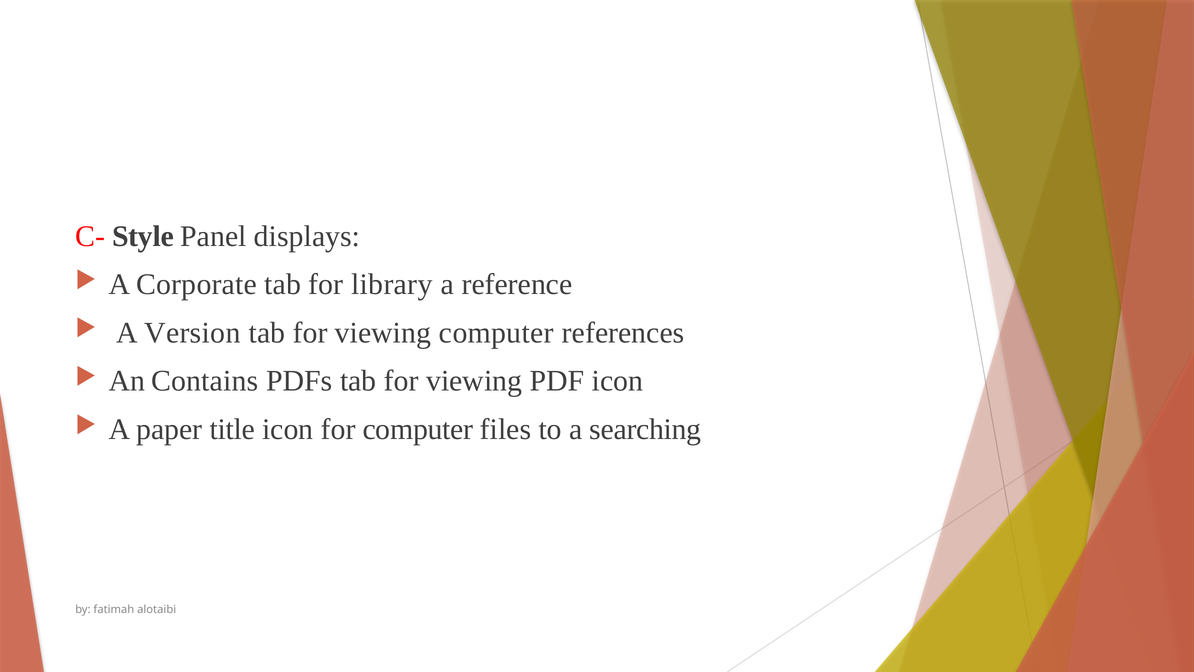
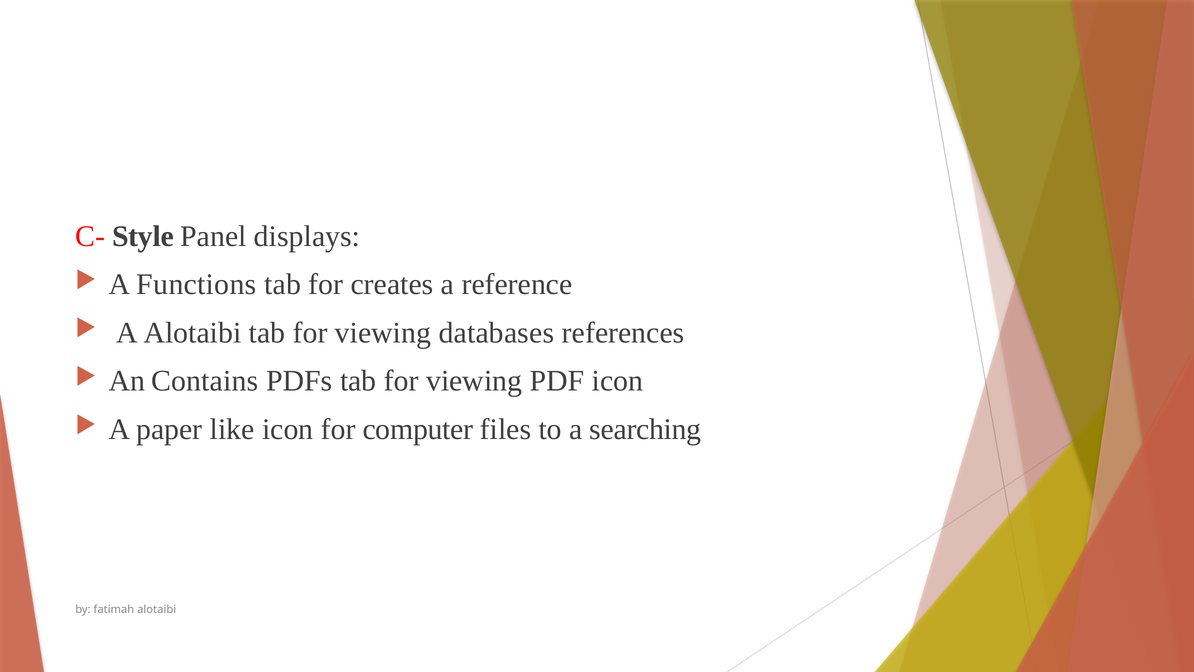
Corporate: Corporate -> Functions
library: library -> creates
A Version: Version -> Alotaibi
viewing computer: computer -> databases
title: title -> like
